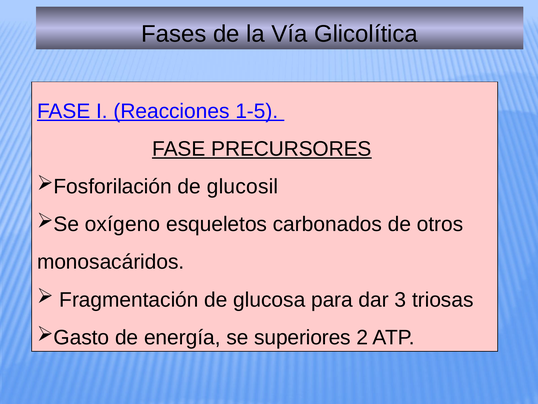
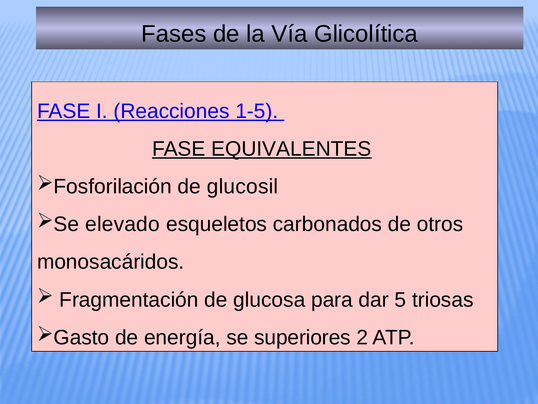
PRECURSORES: PRECURSORES -> EQUIVALENTES
oxígeno: oxígeno -> elevado
3: 3 -> 5
